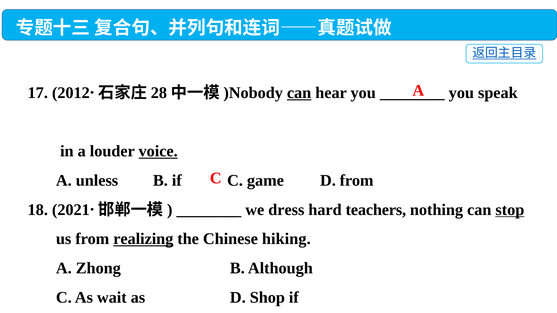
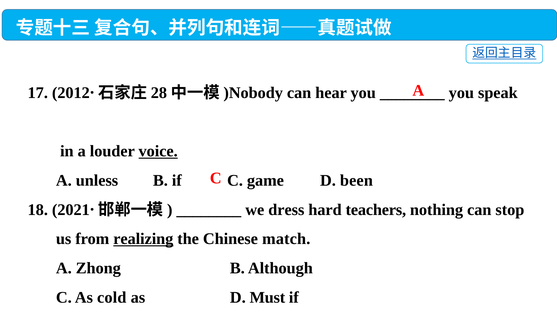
can at (299, 93) underline: present -> none
D from: from -> been
stop underline: present -> none
hiking: hiking -> match
wait: wait -> cold
Shop: Shop -> Must
